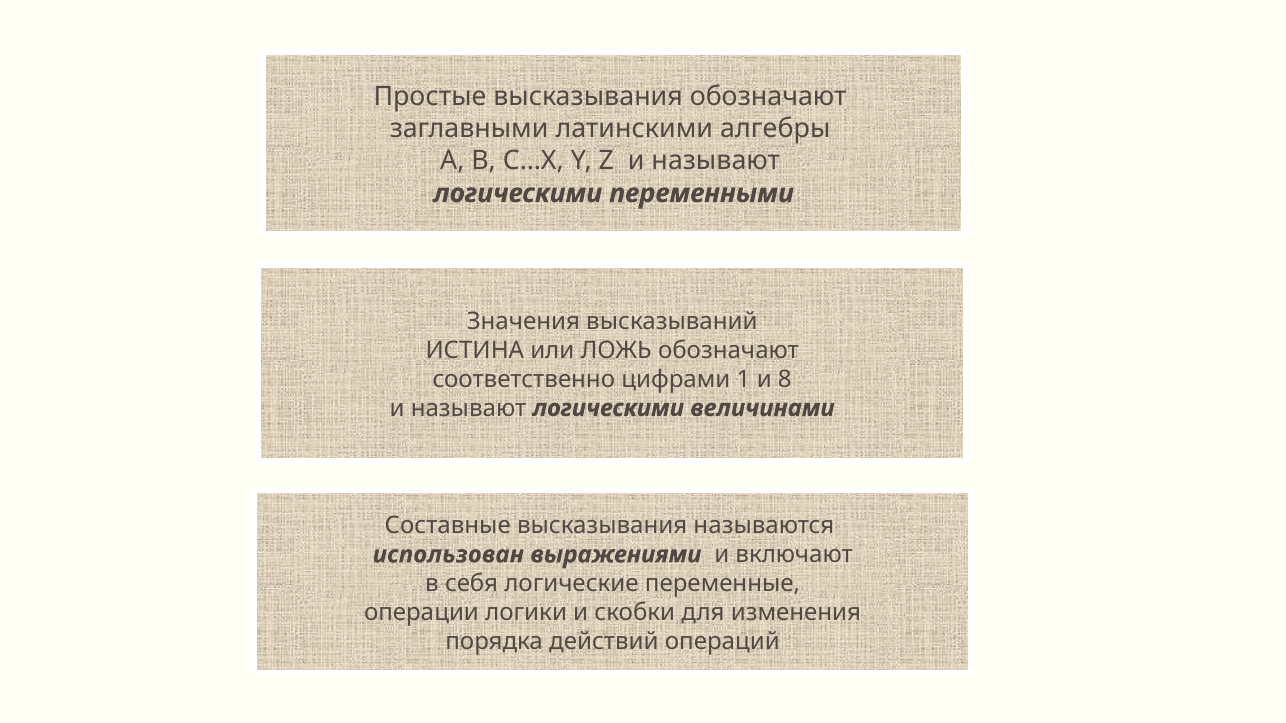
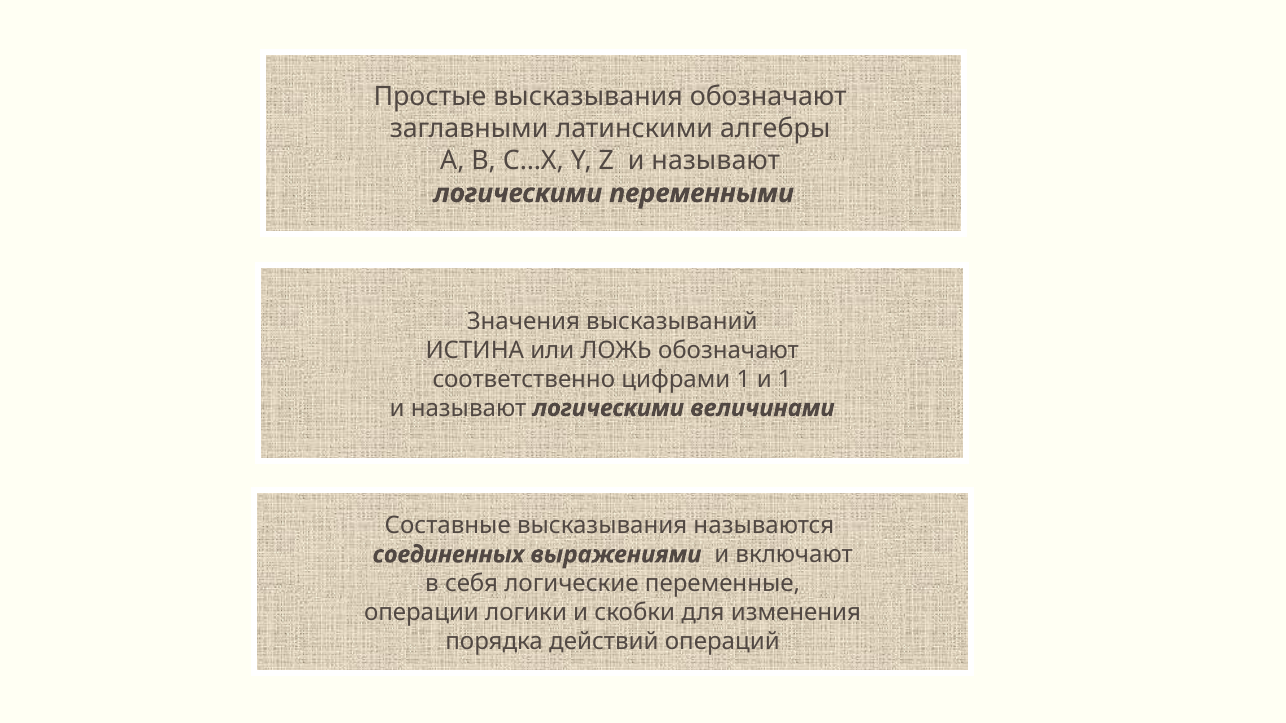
и 8: 8 -> 1
использован: использован -> соединенных
